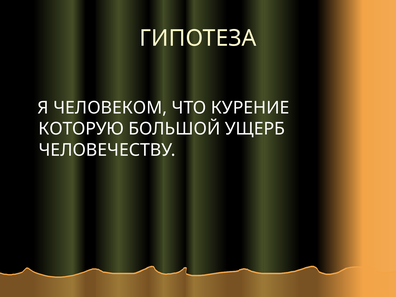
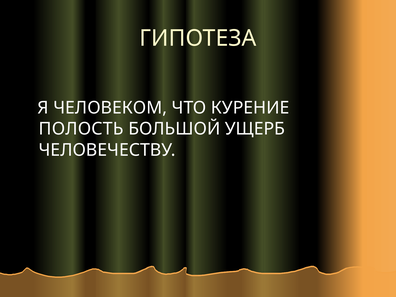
КОТОРУЮ: КОТОРУЮ -> ПОЛОСТЬ
